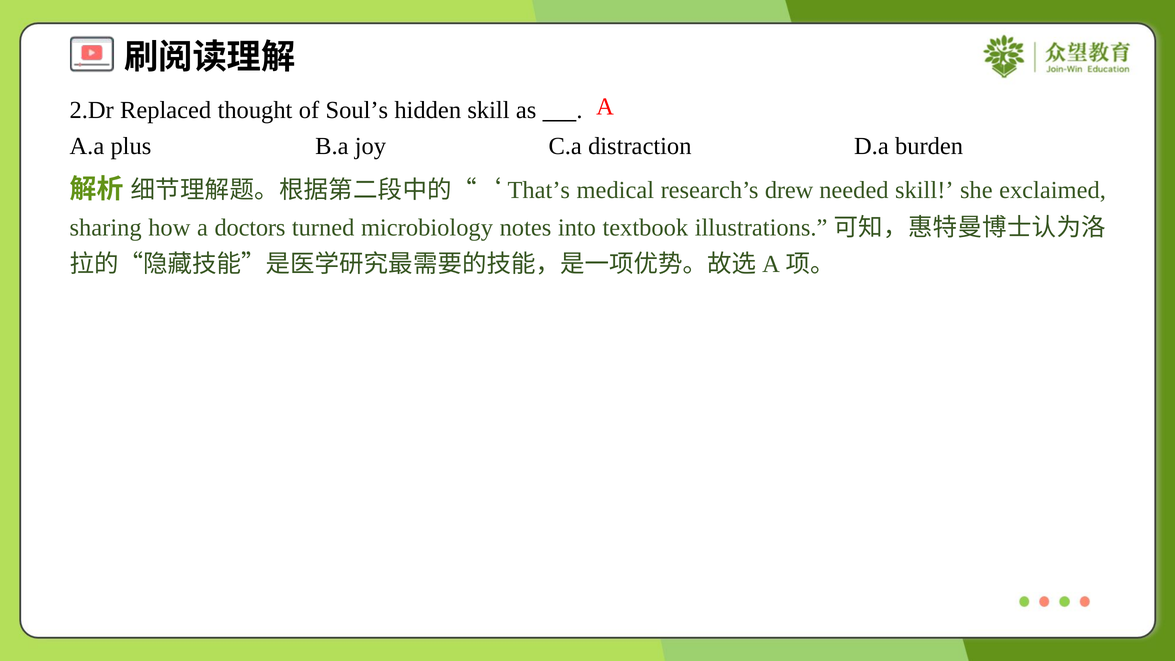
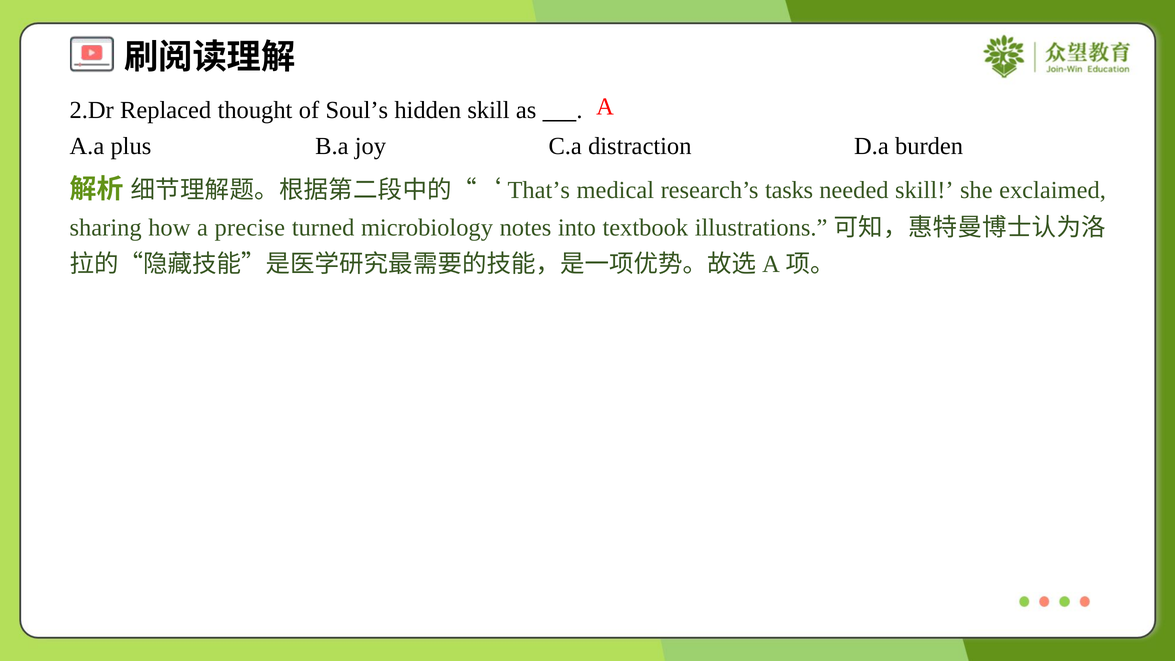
drew: drew -> tasks
doctors: doctors -> precise
